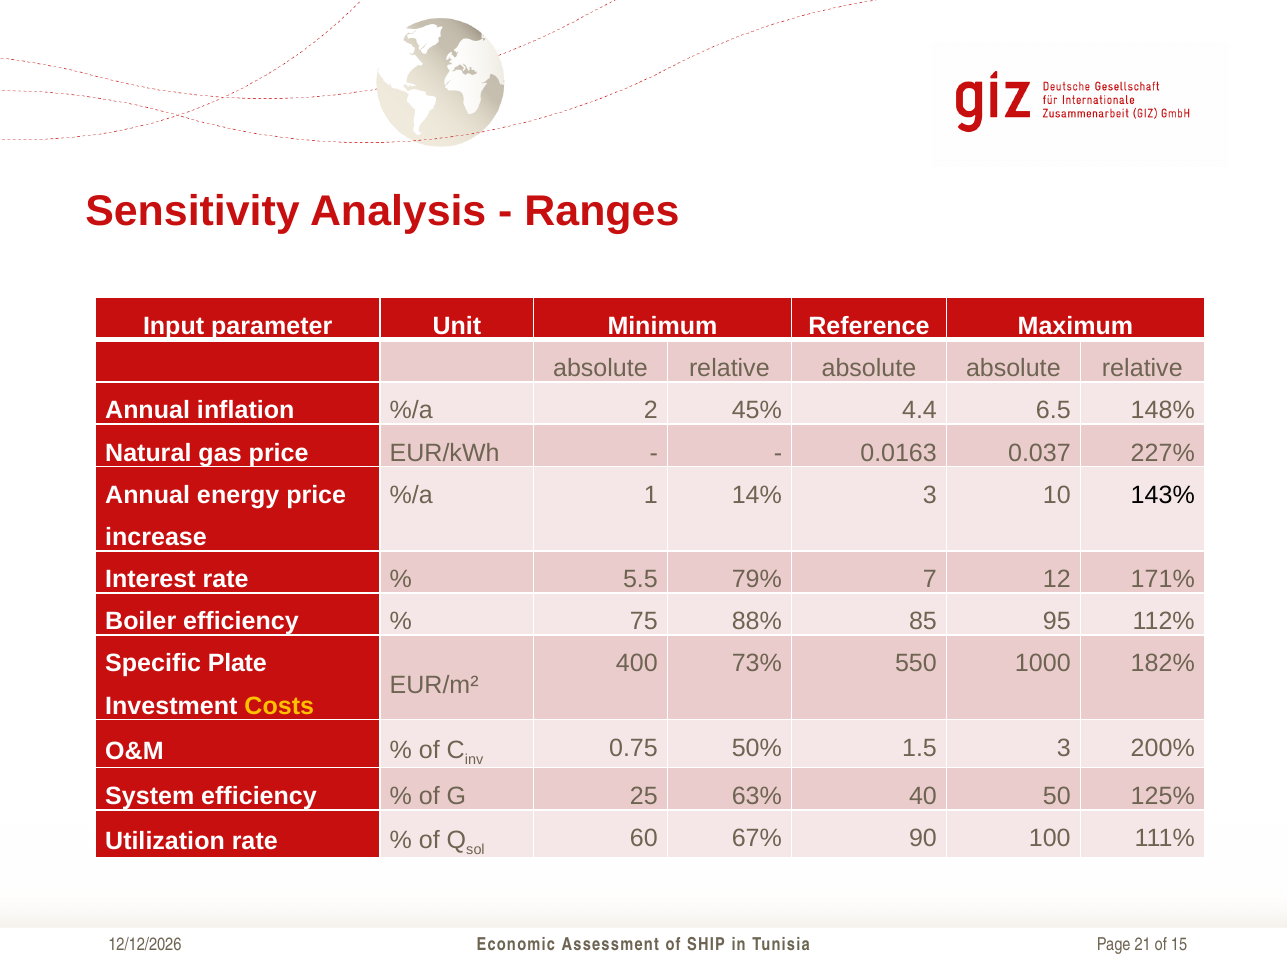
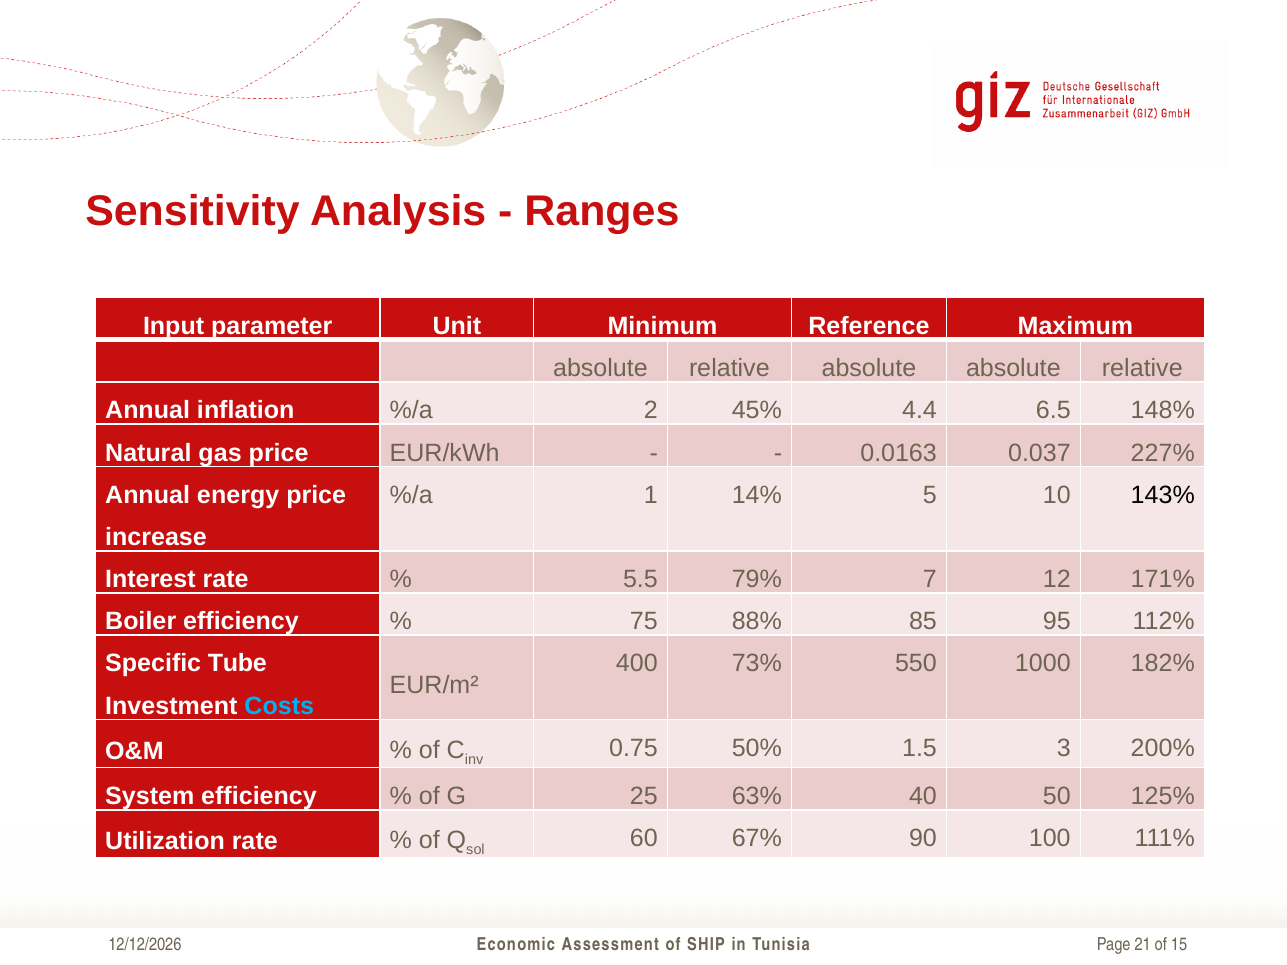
14% 3: 3 -> 5
Plate: Plate -> Tube
Costs colour: yellow -> light blue
